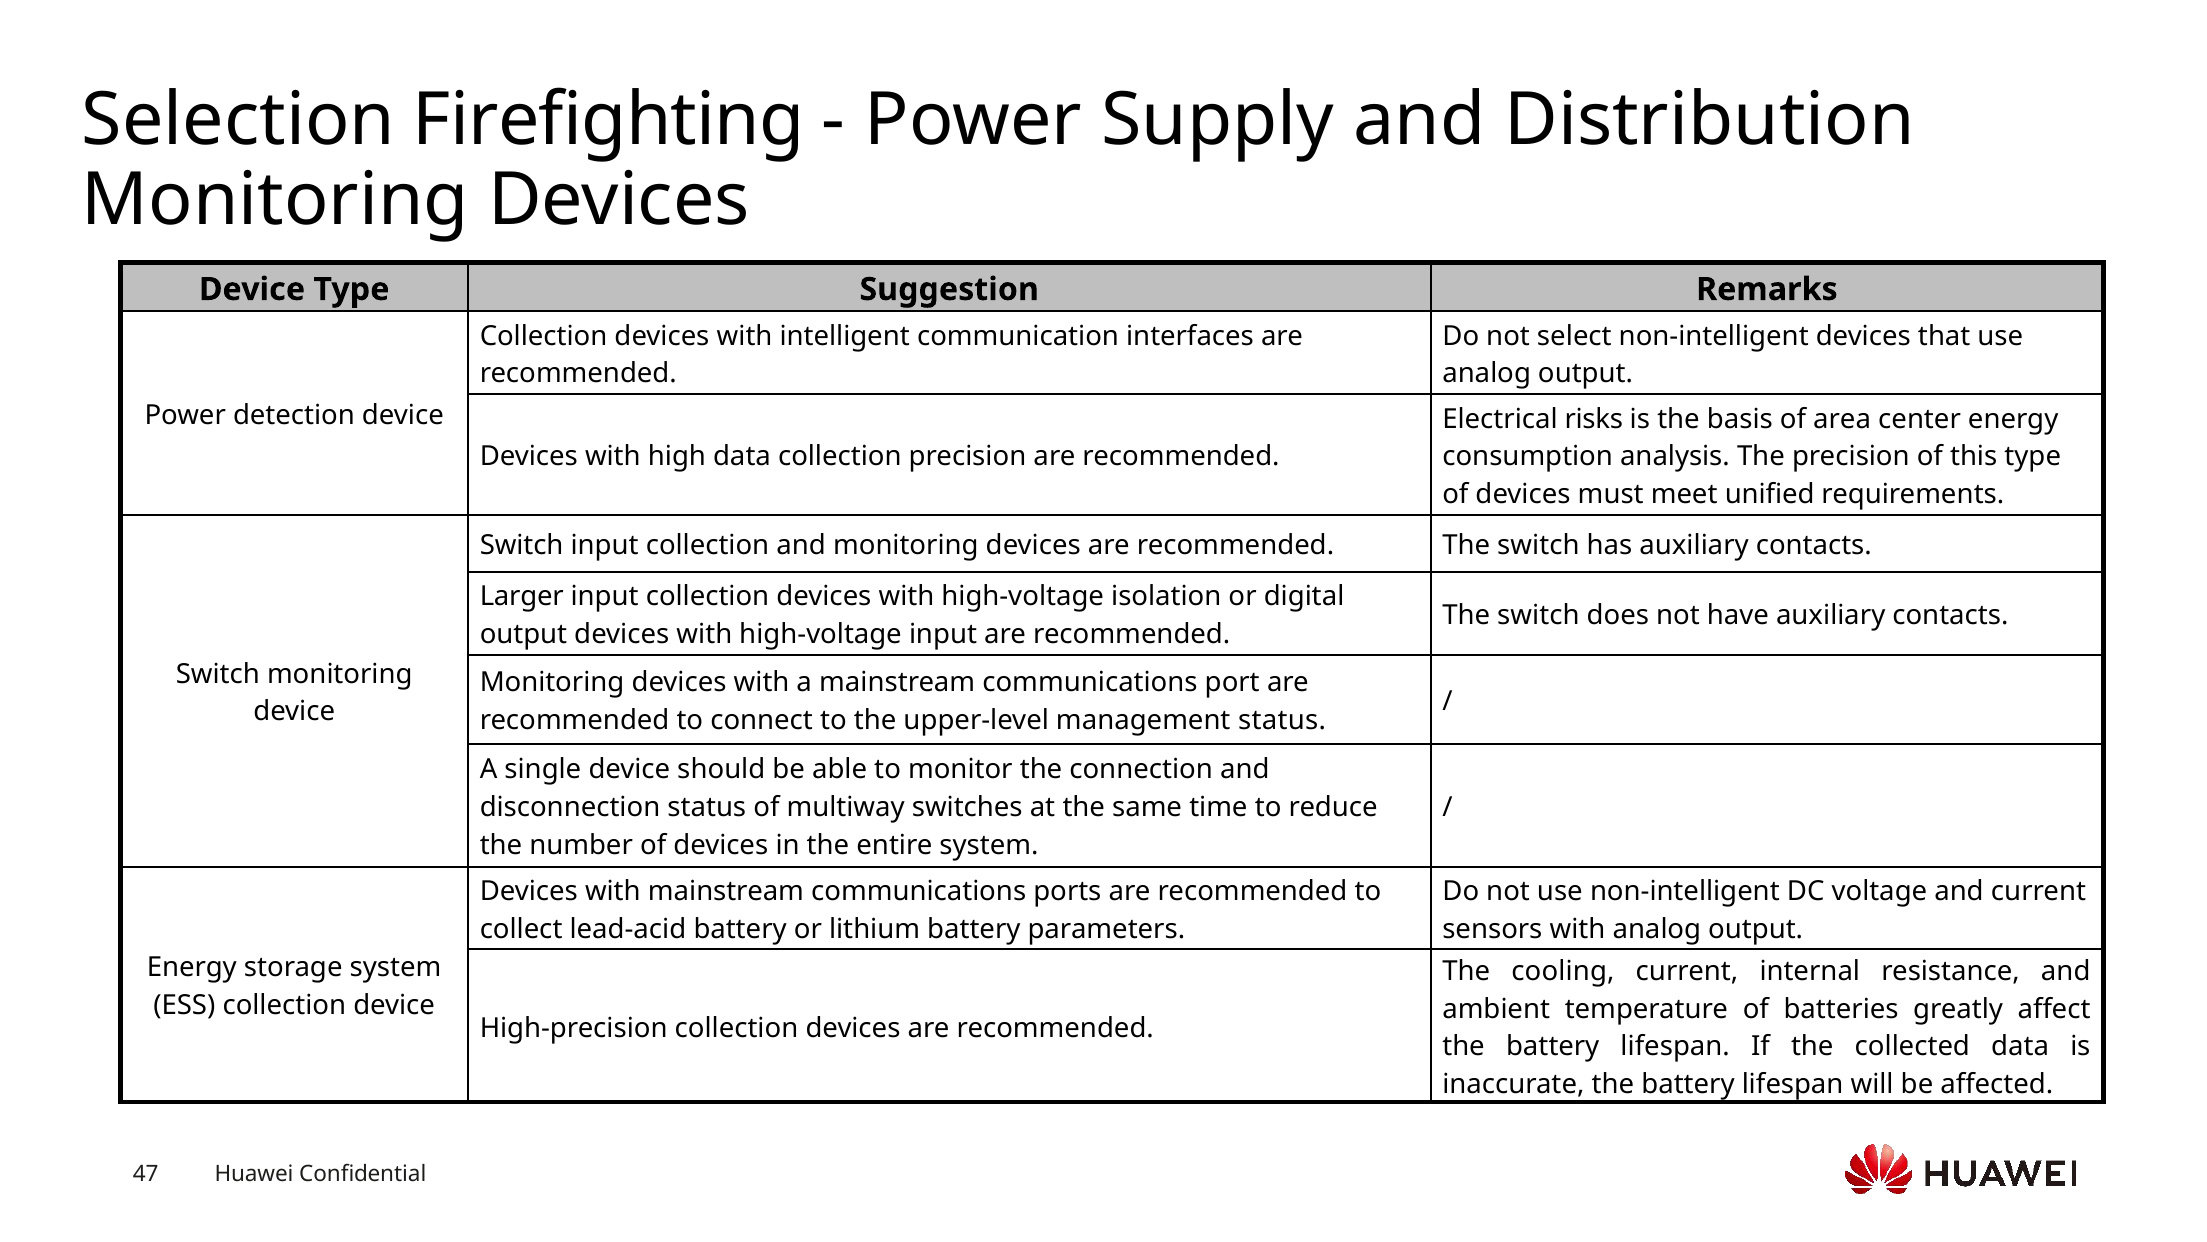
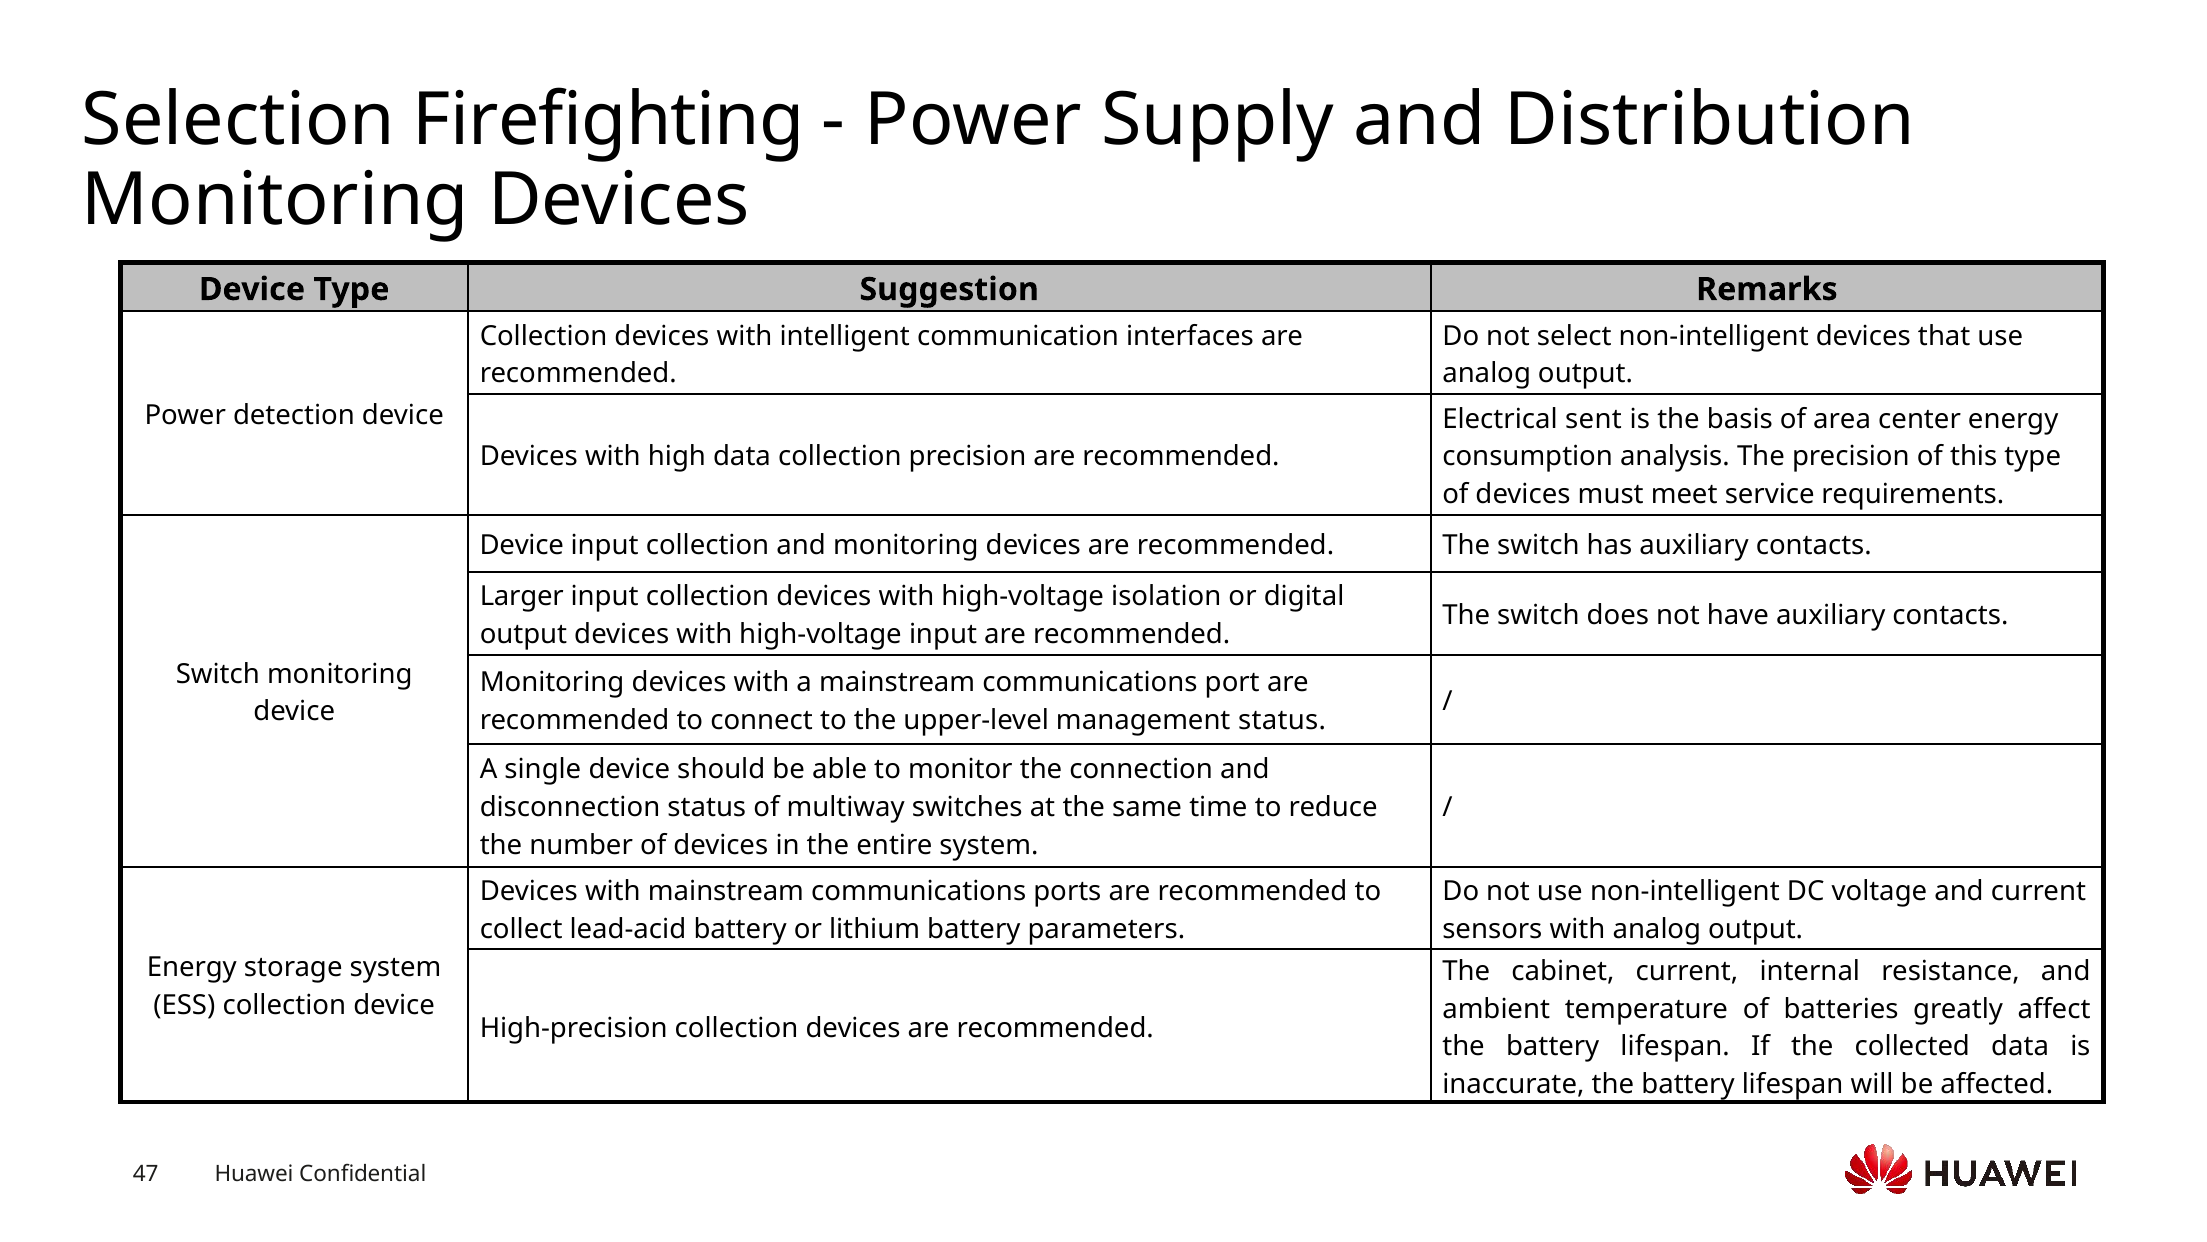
risks: risks -> sent
unified: unified -> service
Switch at (522, 545): Switch -> Device
cooling: cooling -> cabinet
